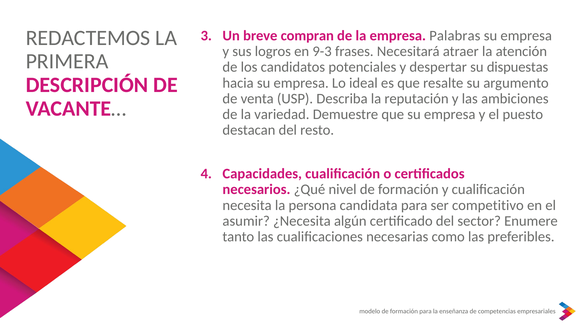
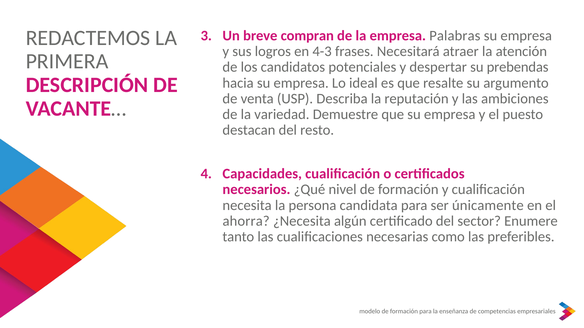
9-3: 9-3 -> 4-3
dispuestas: dispuestas -> prebendas
competitivo: competitivo -> únicamente
asumir: asumir -> ahorra
